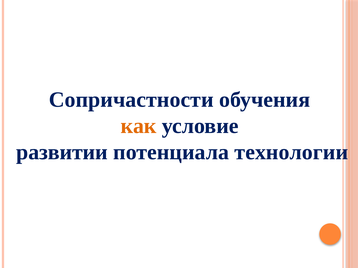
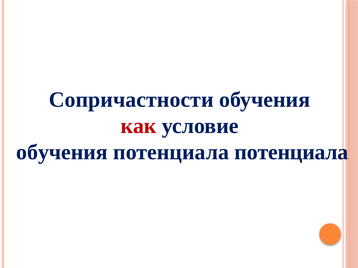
как colour: orange -> red
развитии at (62, 152): развитии -> обучения
потенциала технологии: технологии -> потенциала
